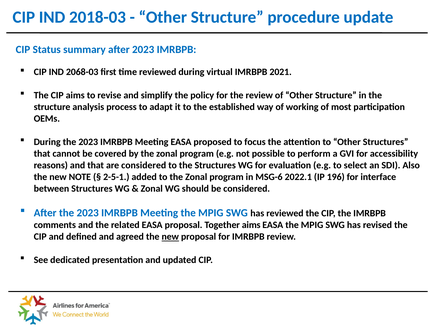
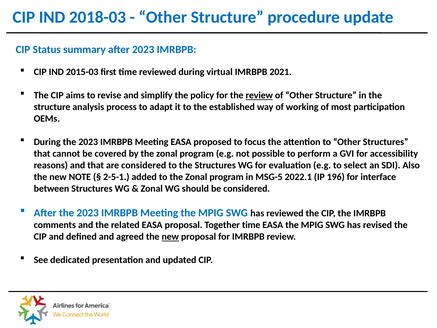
2068-03: 2068-03 -> 2015-03
review at (259, 95) underline: none -> present
MSG-6: MSG-6 -> MSG-5
Together aims: aims -> time
